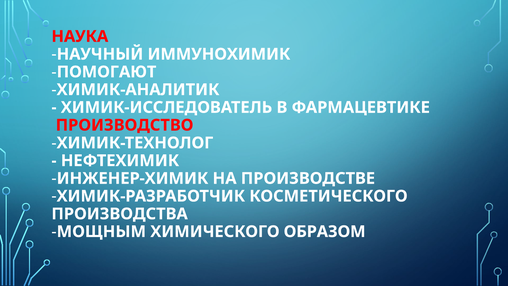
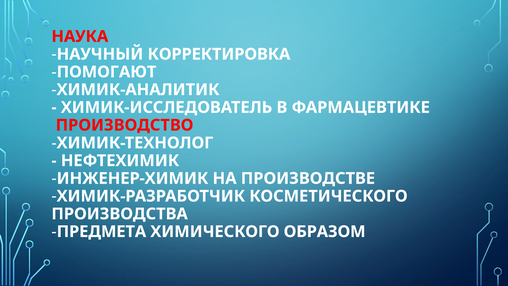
ИММУНОХИМИК: ИММУНОХИМИК -> КОРРЕКТИРОВКА
МОЩНЫМ: МОЩНЫМ -> ПРЕДМЕТА
